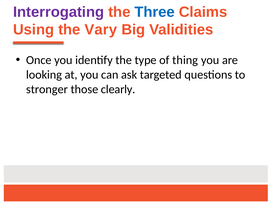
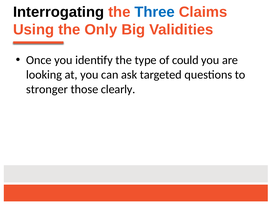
Interrogating colour: purple -> black
Vary: Vary -> Only
thing: thing -> could
